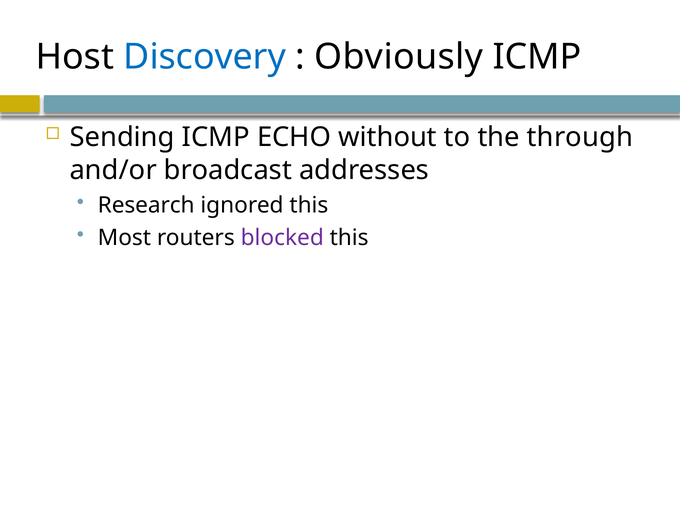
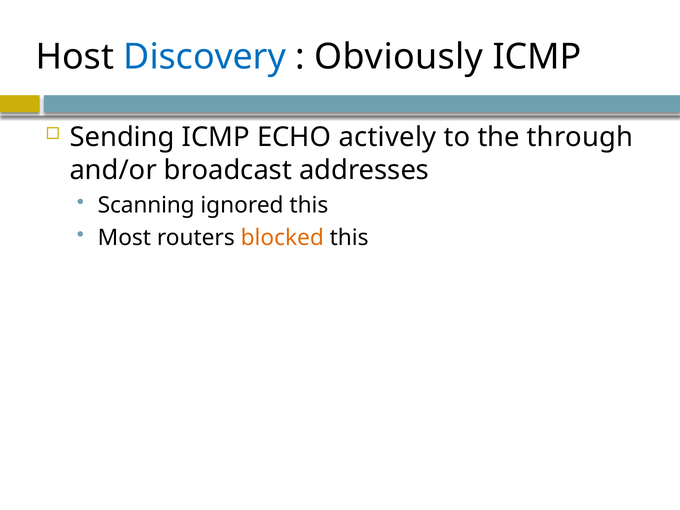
without: without -> actively
Research: Research -> Scanning
blocked colour: purple -> orange
